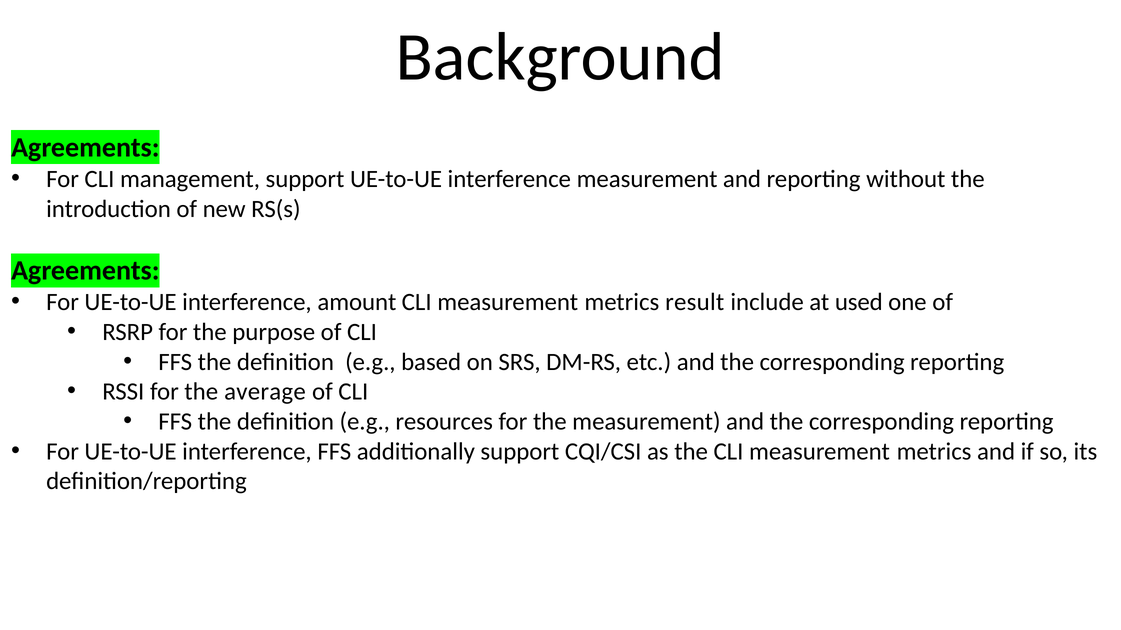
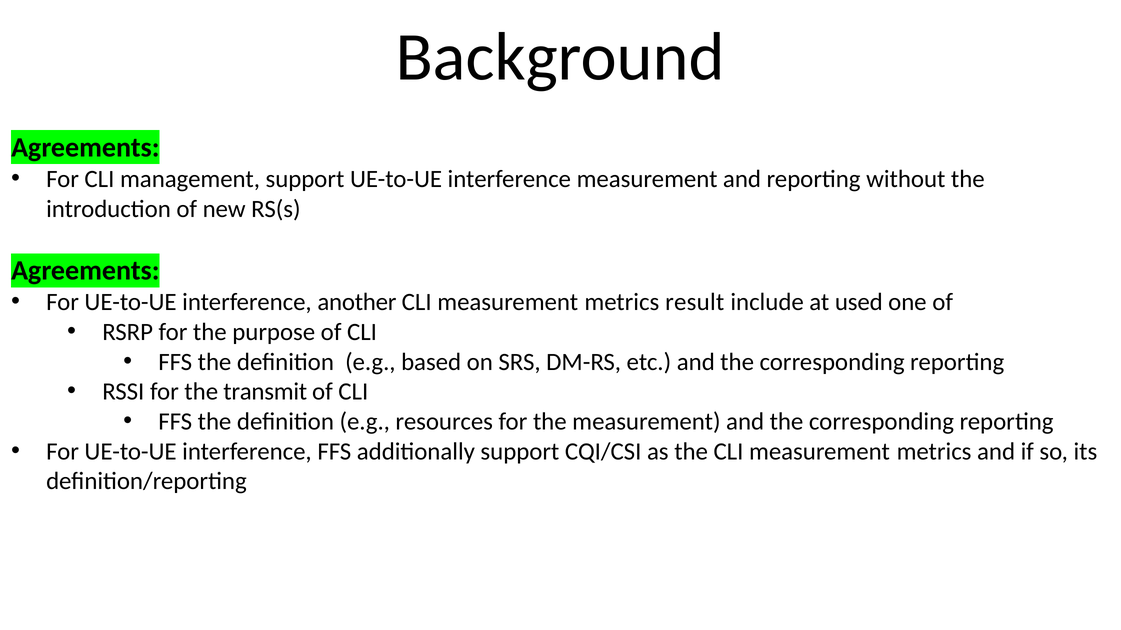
amount: amount -> another
average: average -> transmit
